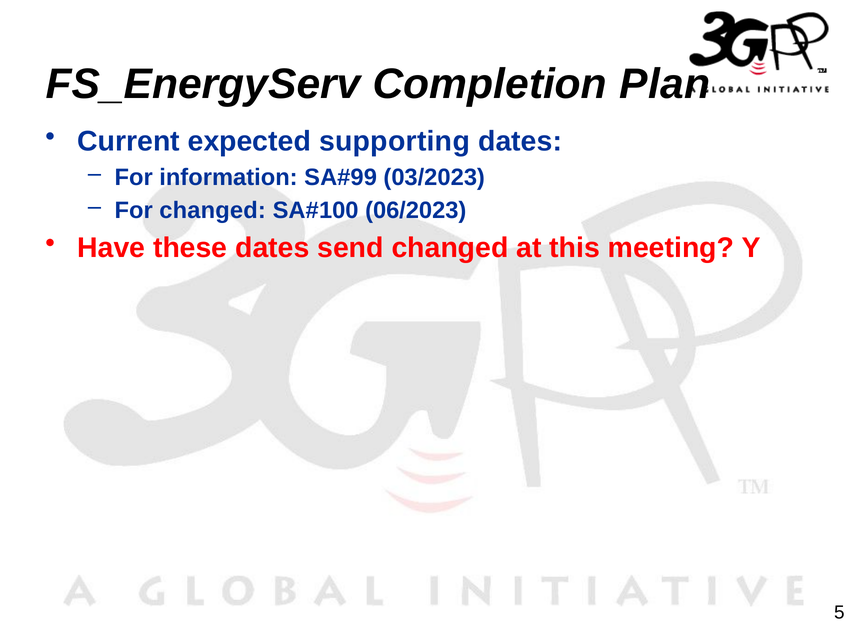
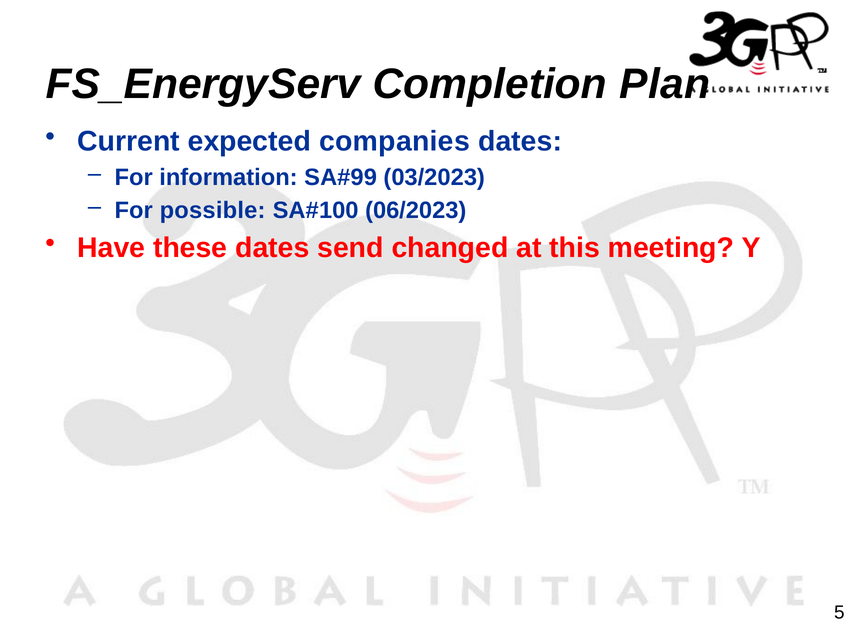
supporting: supporting -> companies
For changed: changed -> possible
